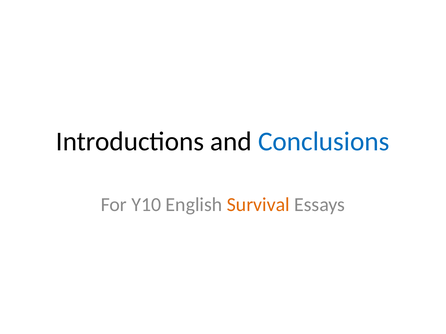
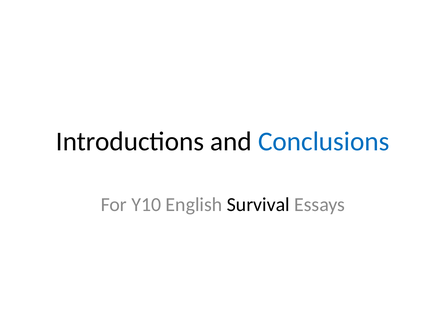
Survival colour: orange -> black
